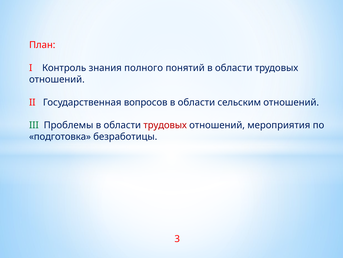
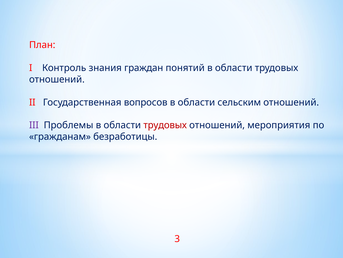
полного: полного -> граждан
III colour: green -> purple
подготовка: подготовка -> гражданам
